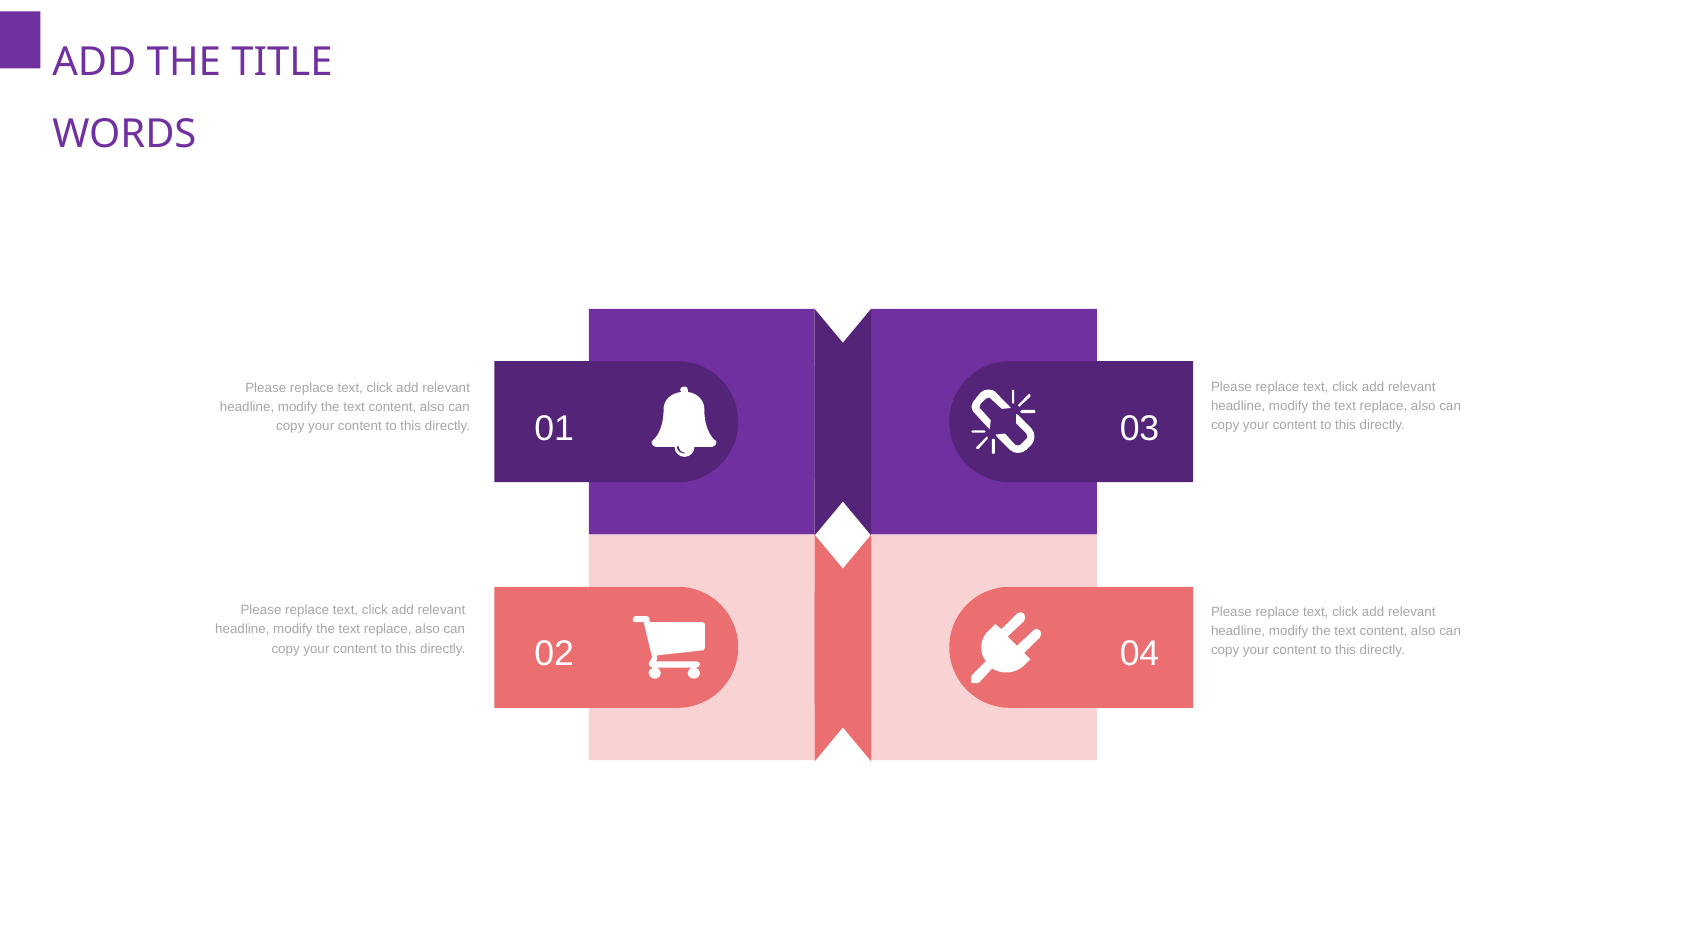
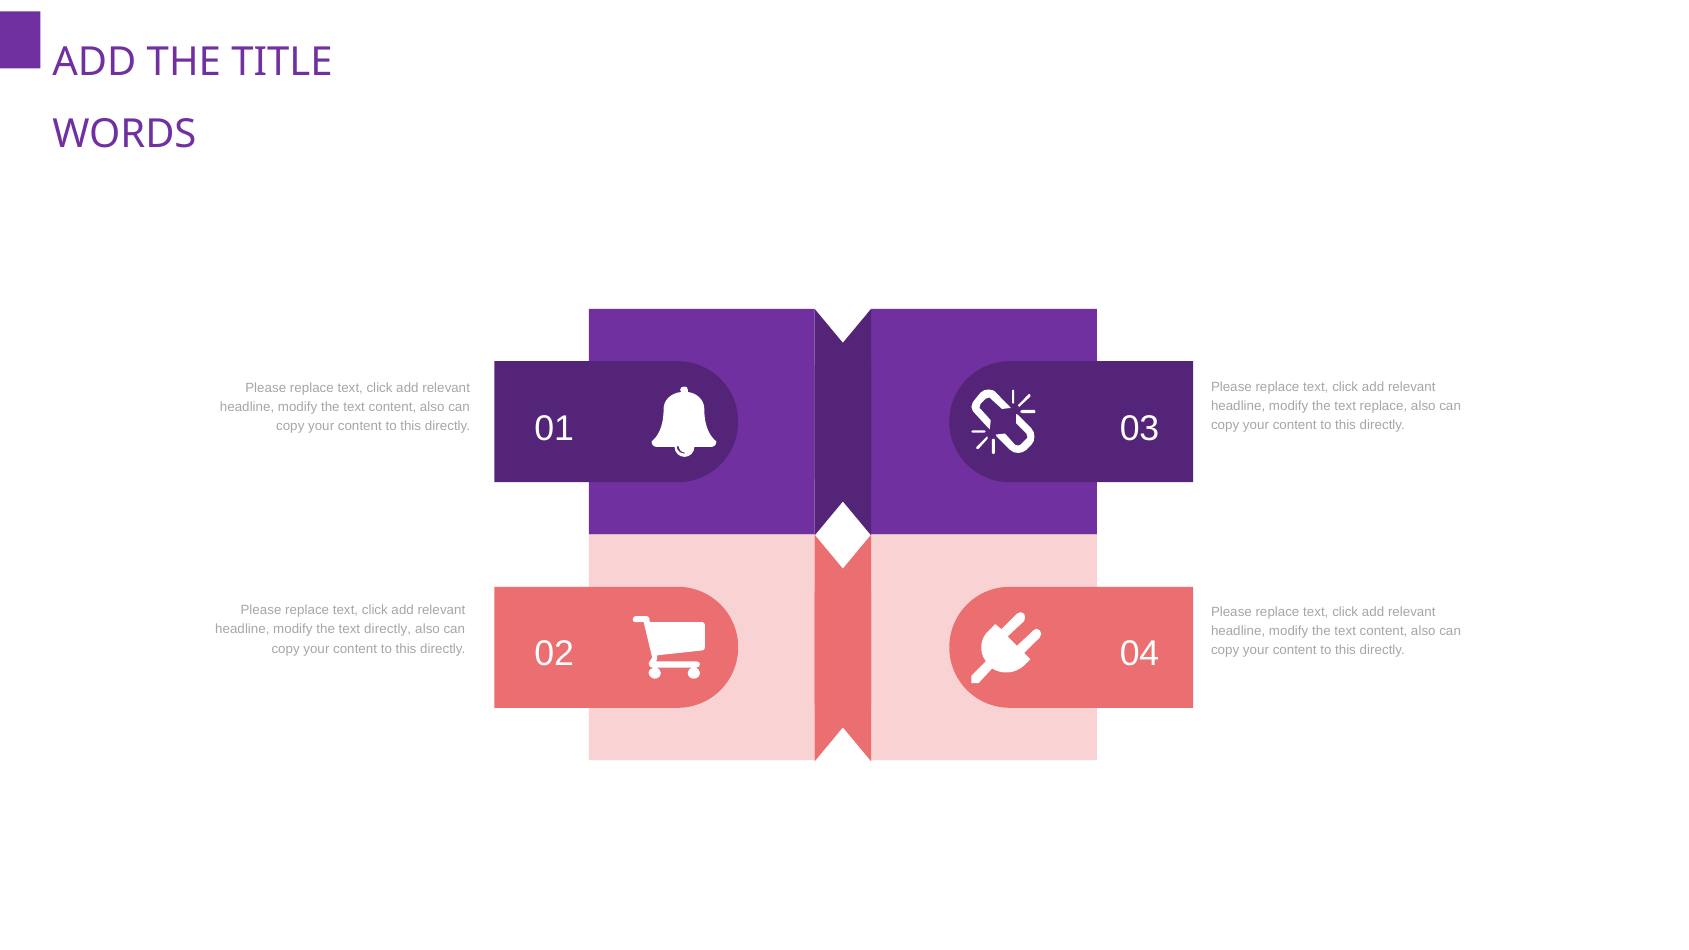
replace at (388, 630): replace -> directly
